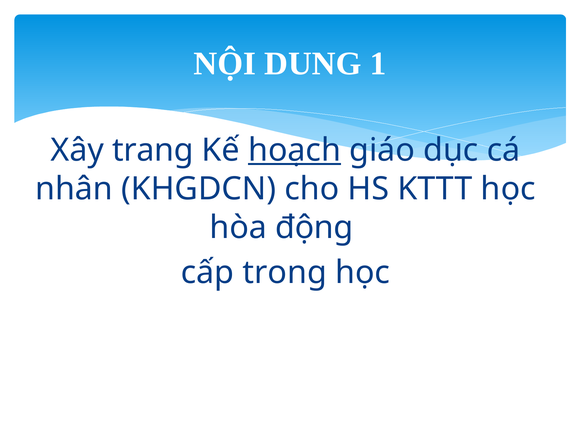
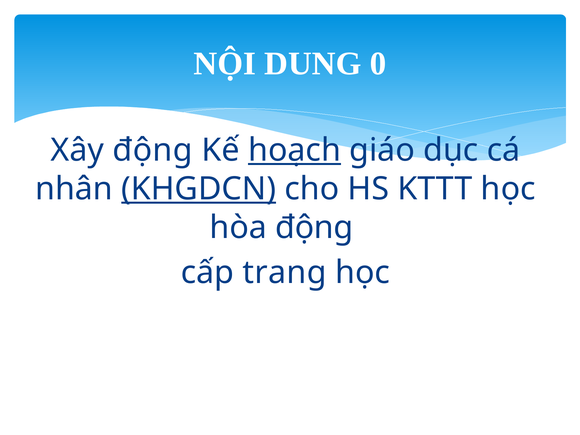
1: 1 -> 0
Xây trang: trang -> động
KHGDCN underline: none -> present
trong: trong -> trang
